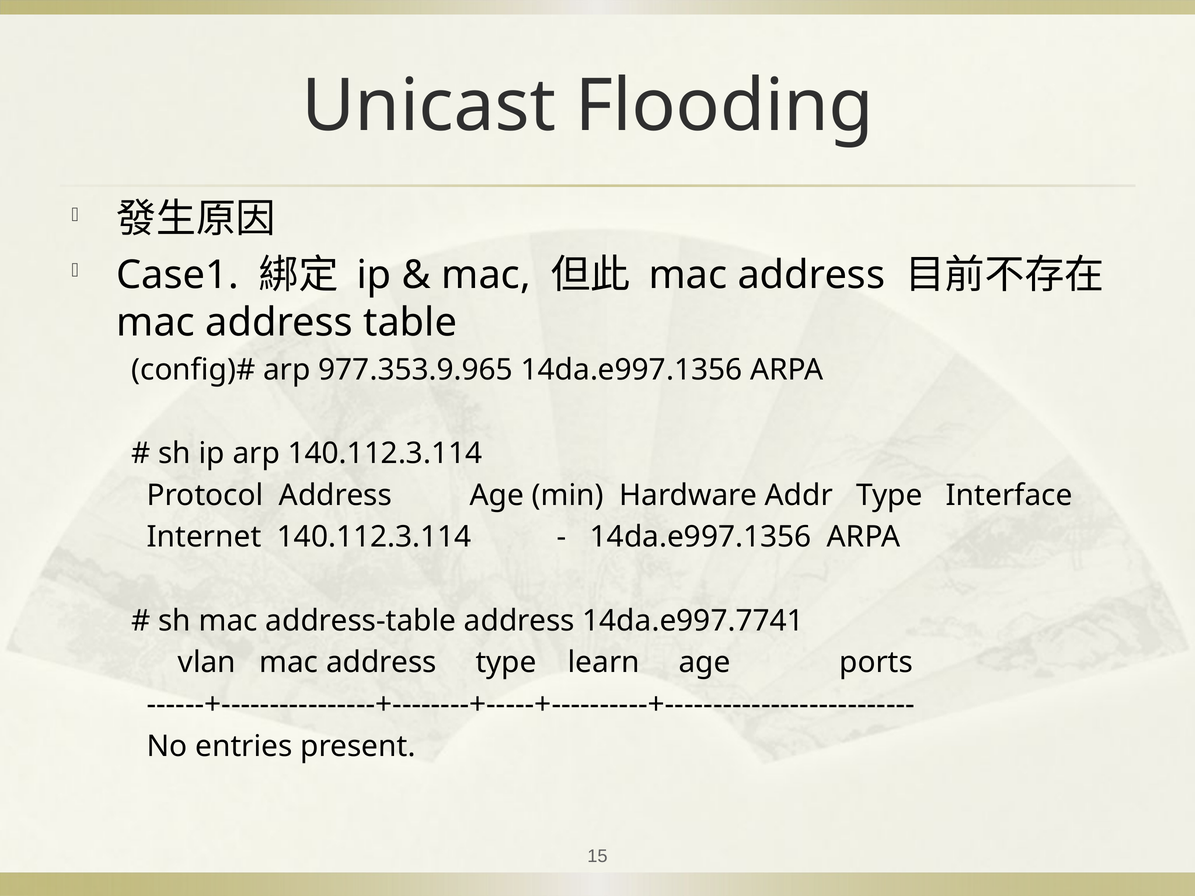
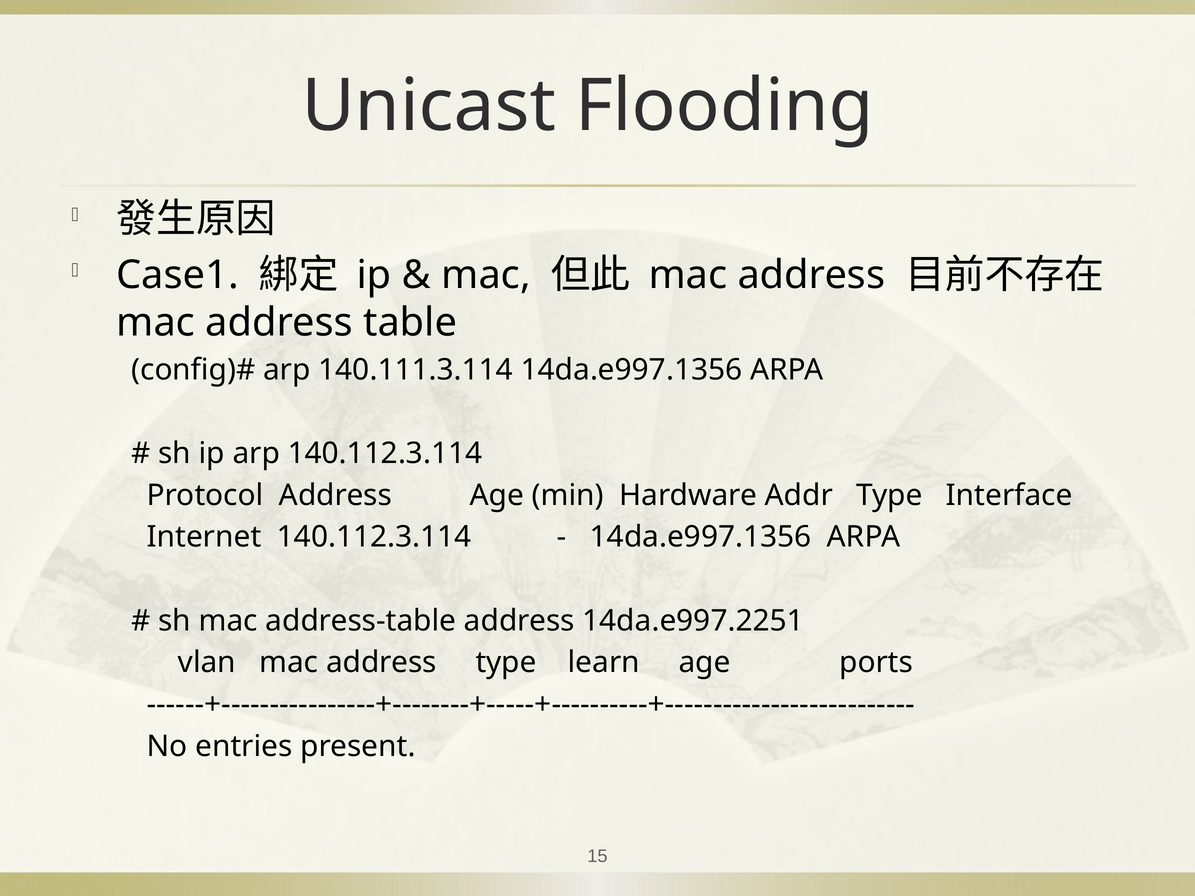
977.353.9.965: 977.353.9.965 -> 140.111.3.114
14da.e997.7741: 14da.e997.7741 -> 14da.e997.2251
